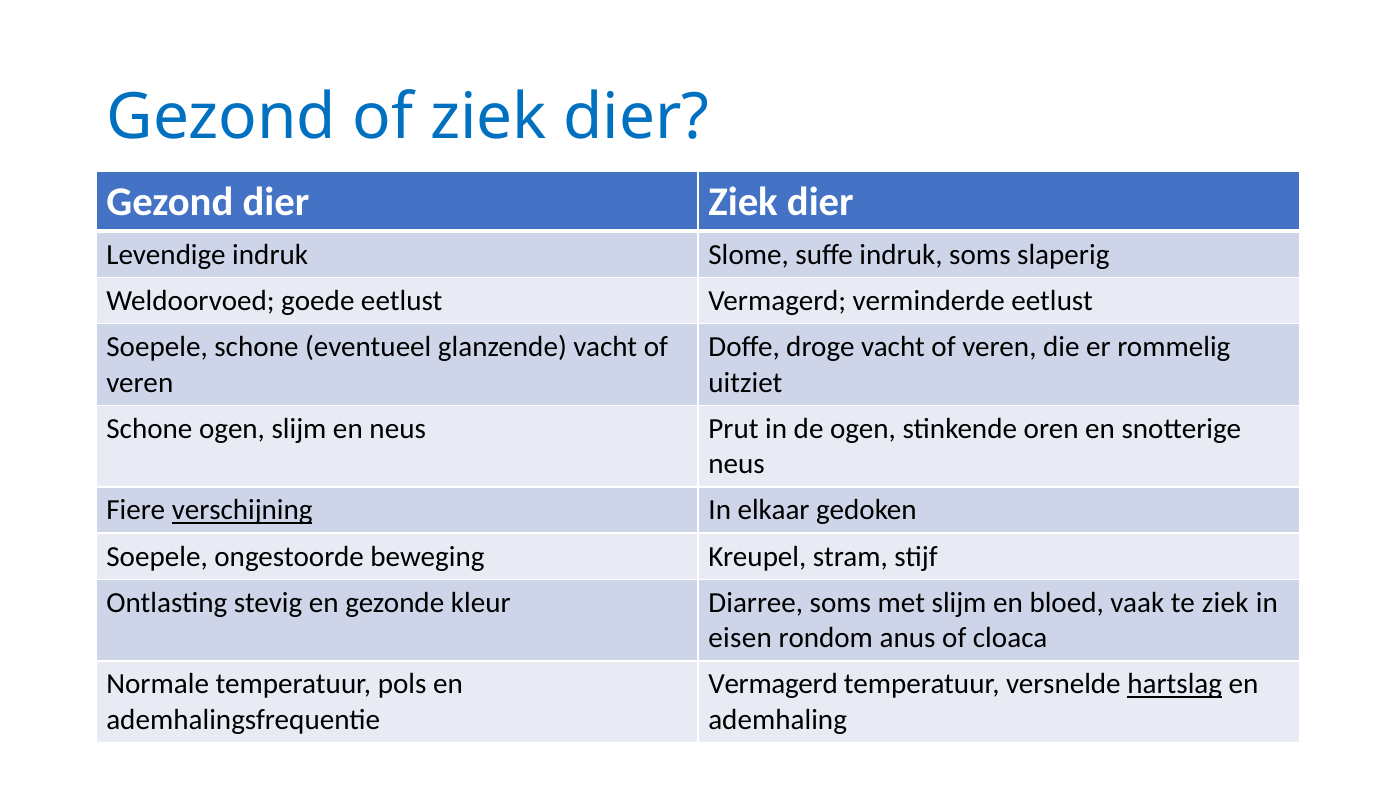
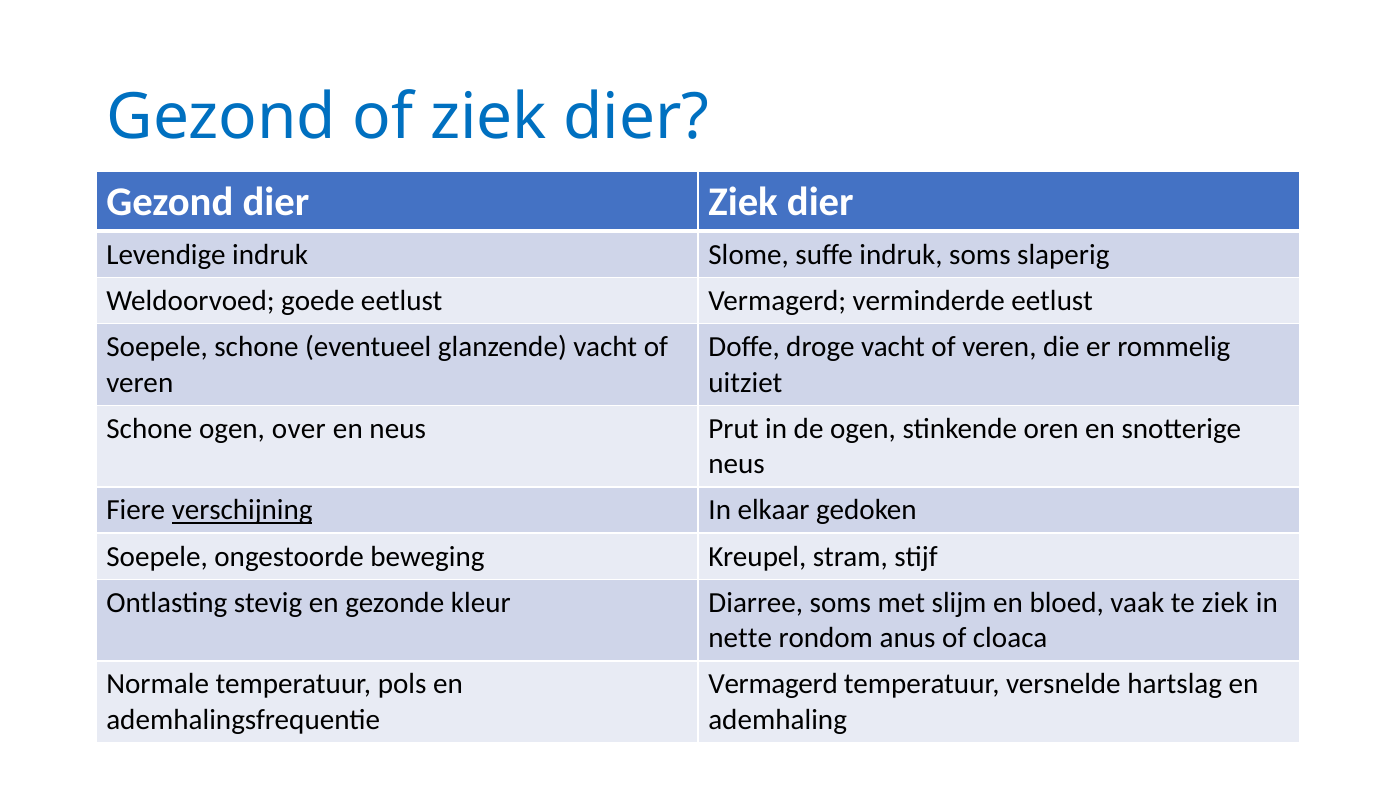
ogen slijm: slijm -> over
eisen: eisen -> nette
hartslag underline: present -> none
